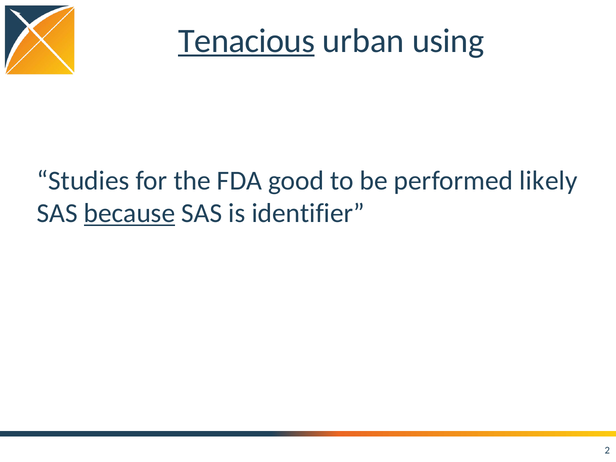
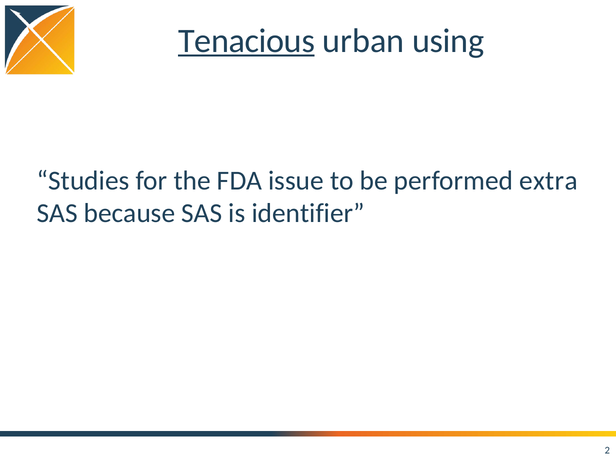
good: good -> issue
likely: likely -> extra
because underline: present -> none
